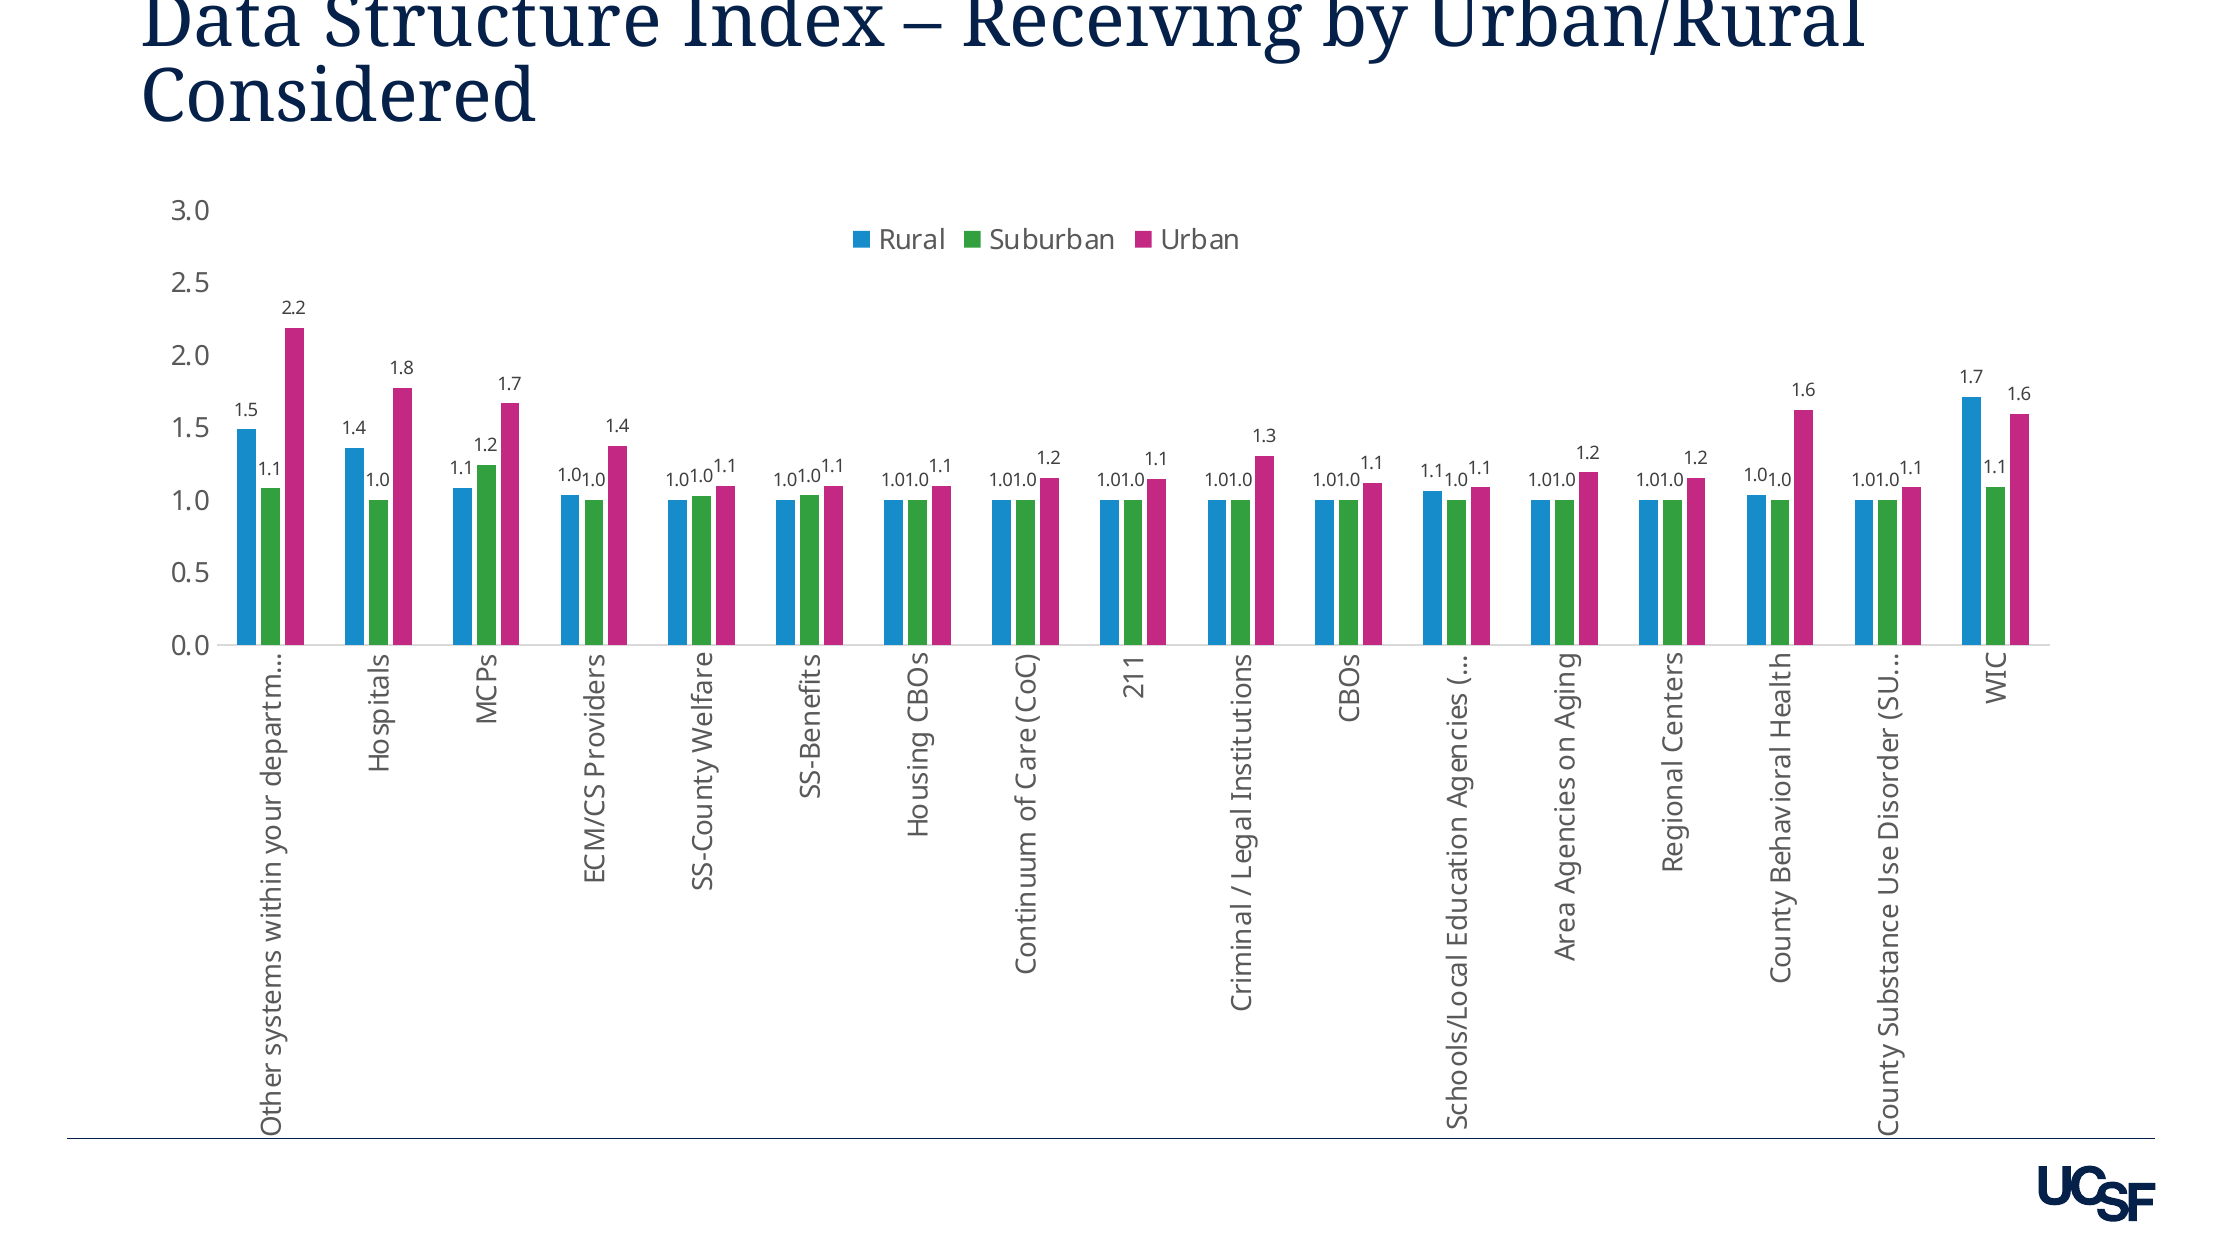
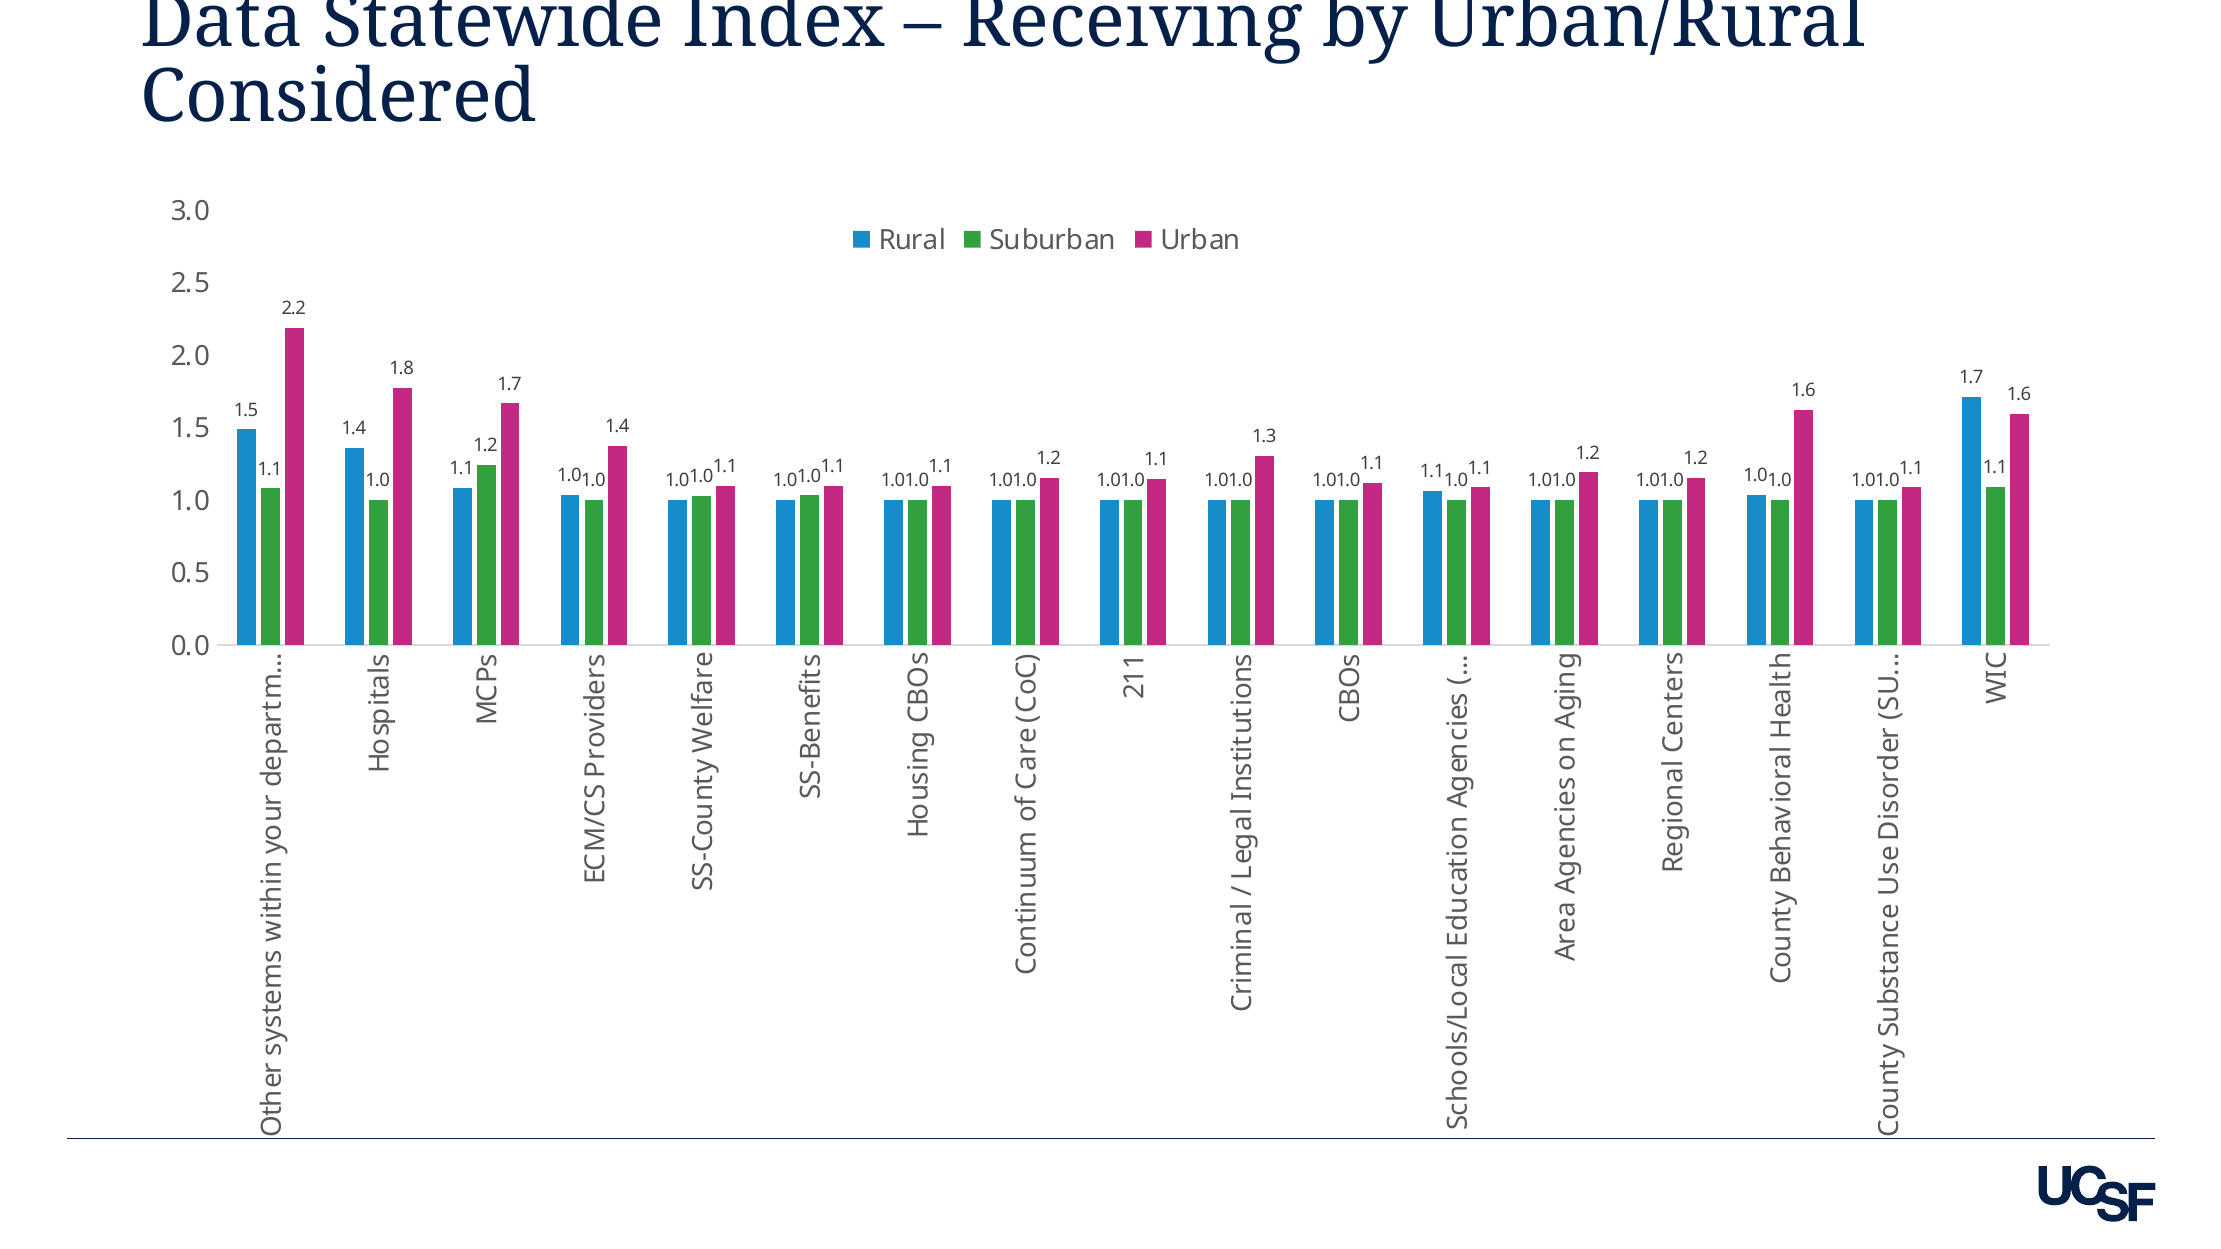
Structure: Structure -> Statewide
